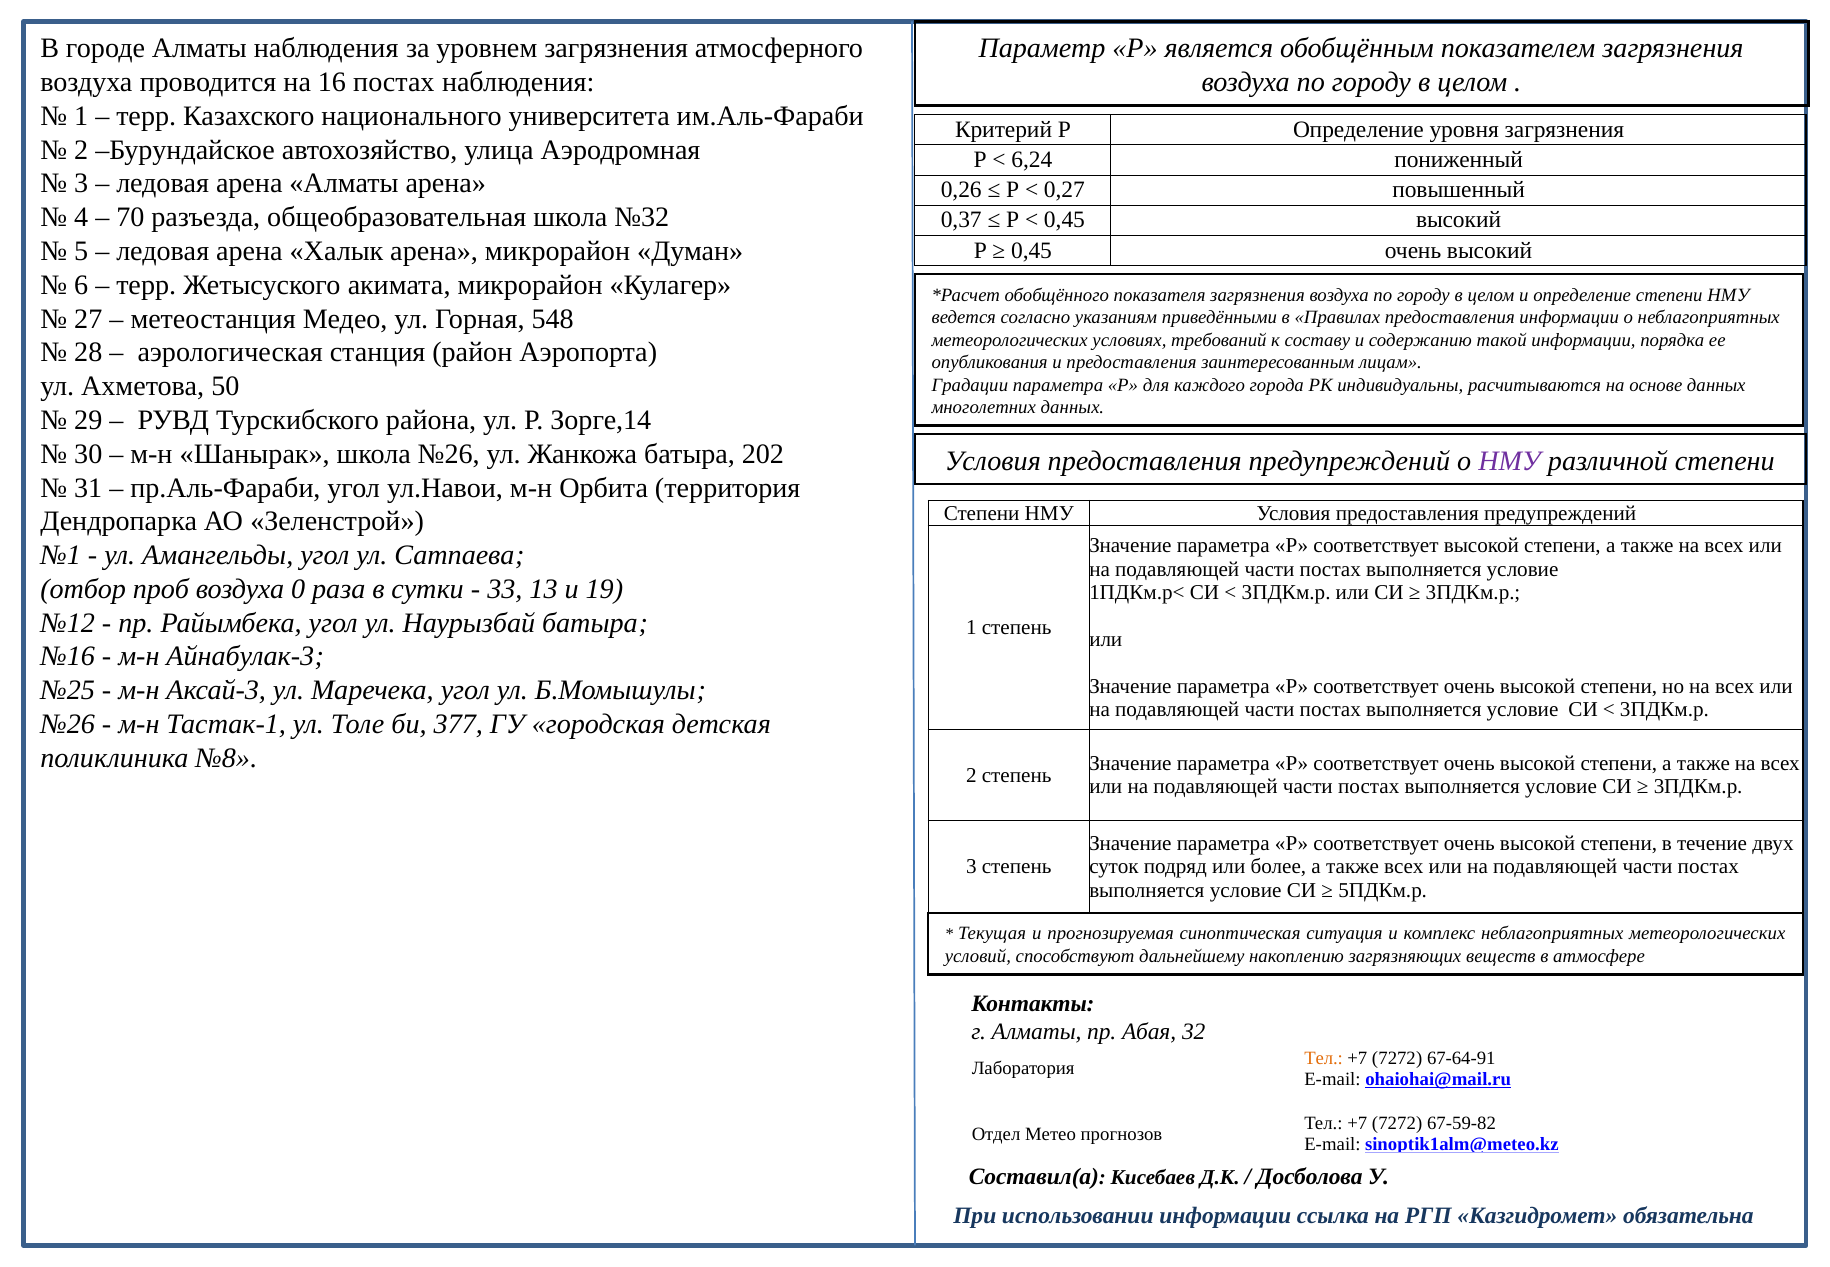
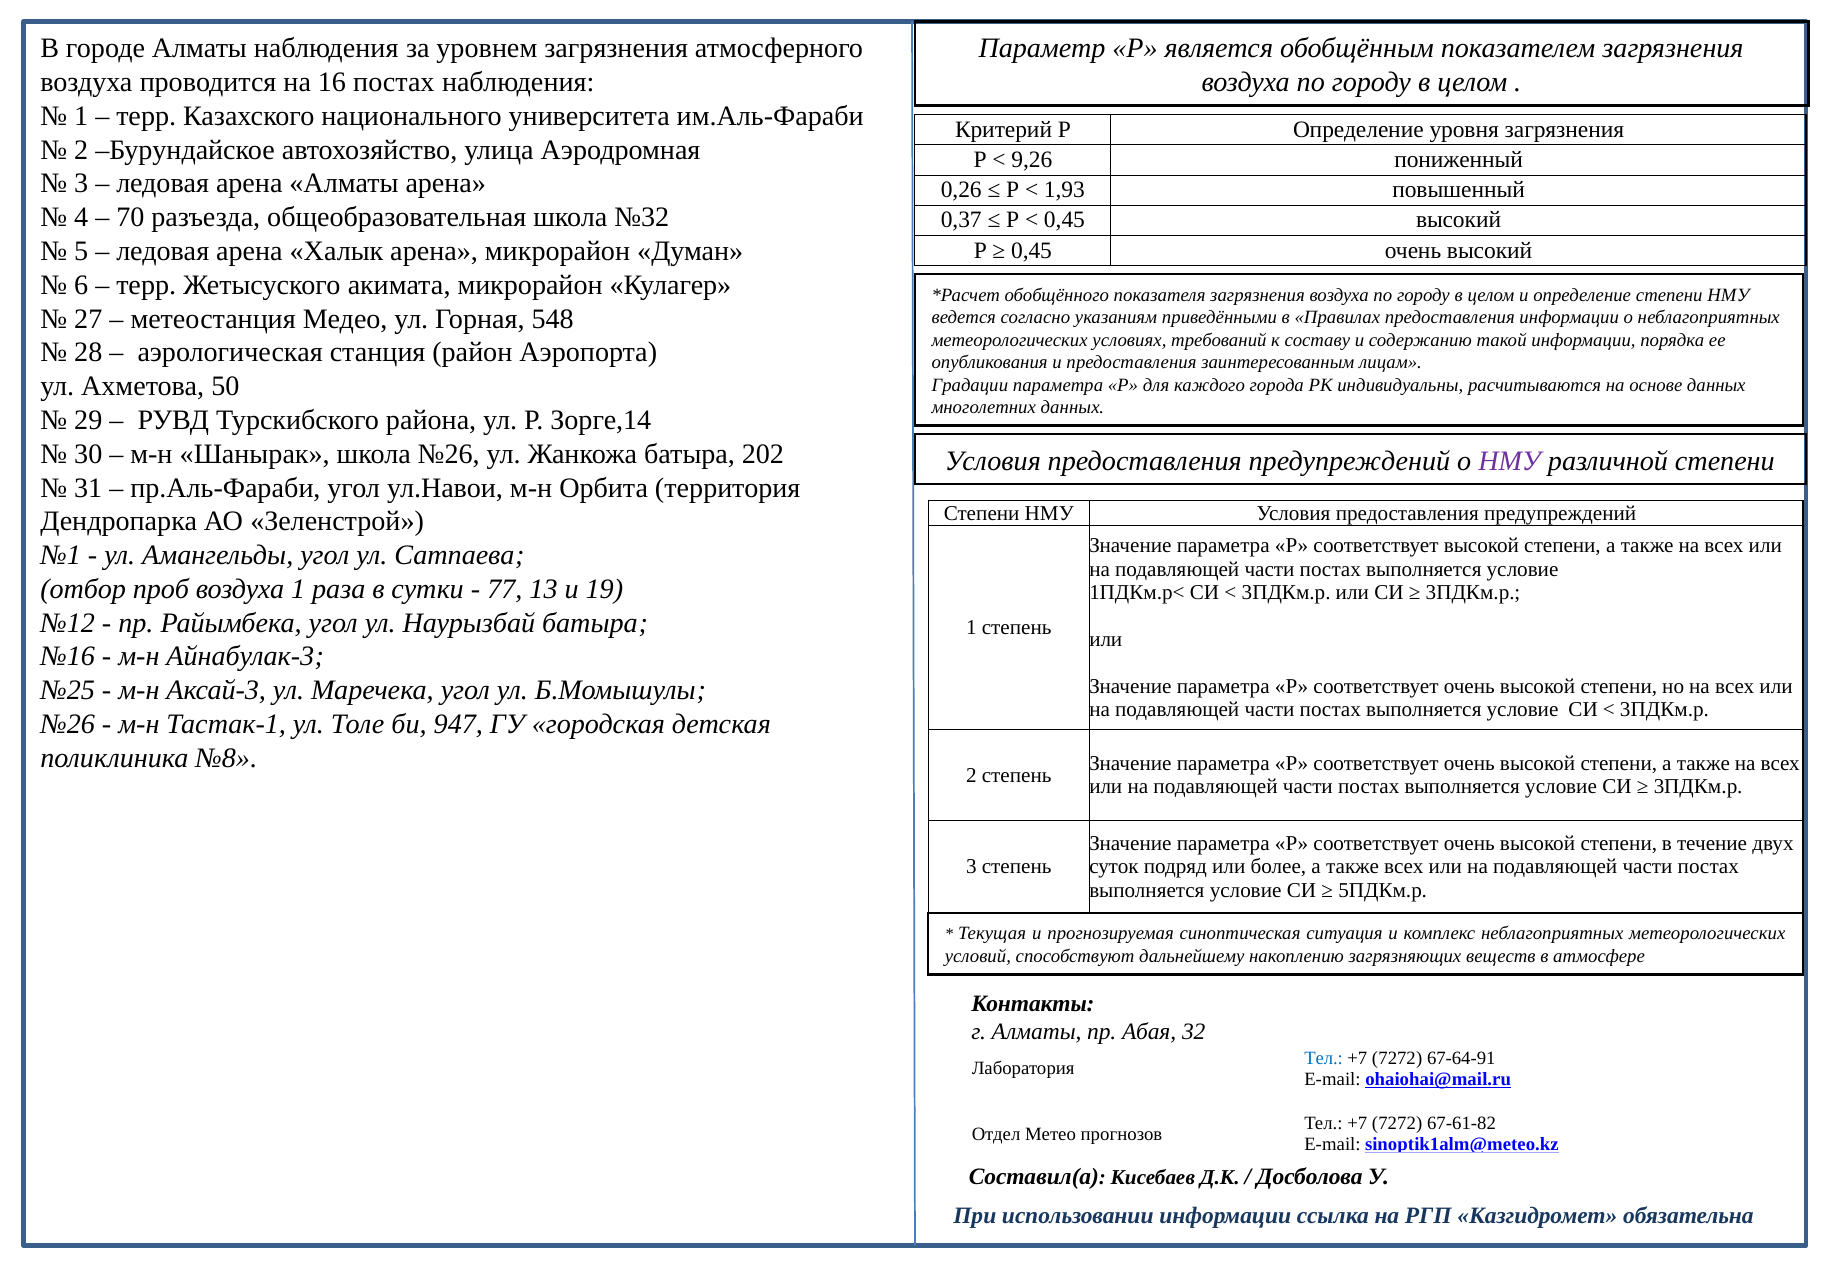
6,24: 6,24 -> 9,26
0,27: 0,27 -> 1,93
воздуха 0: 0 -> 1
33: 33 -> 77
377: 377 -> 947
Тел at (1324, 1058) colour: orange -> blue
67-59-82: 67-59-82 -> 67-61-82
